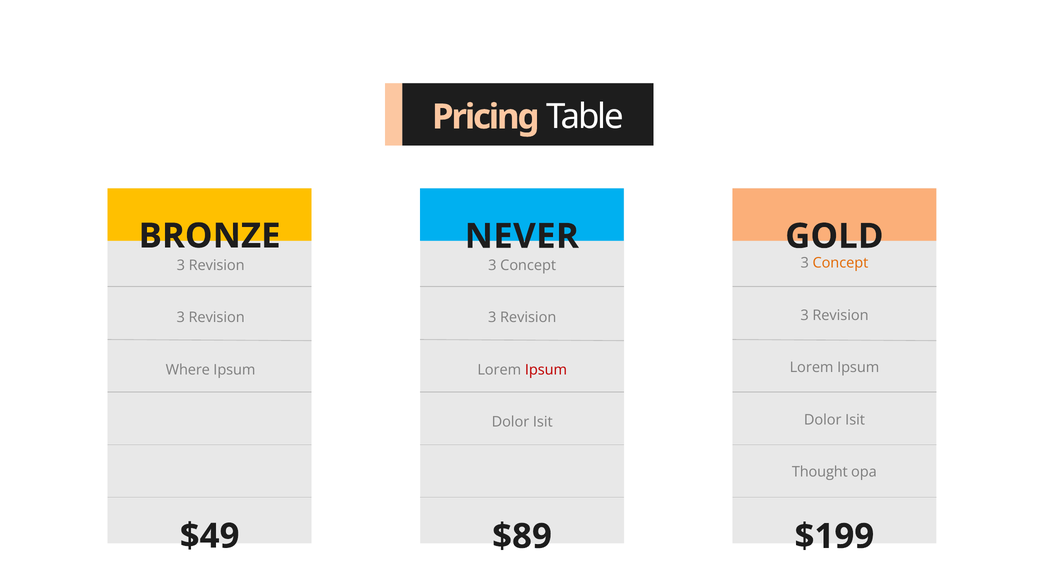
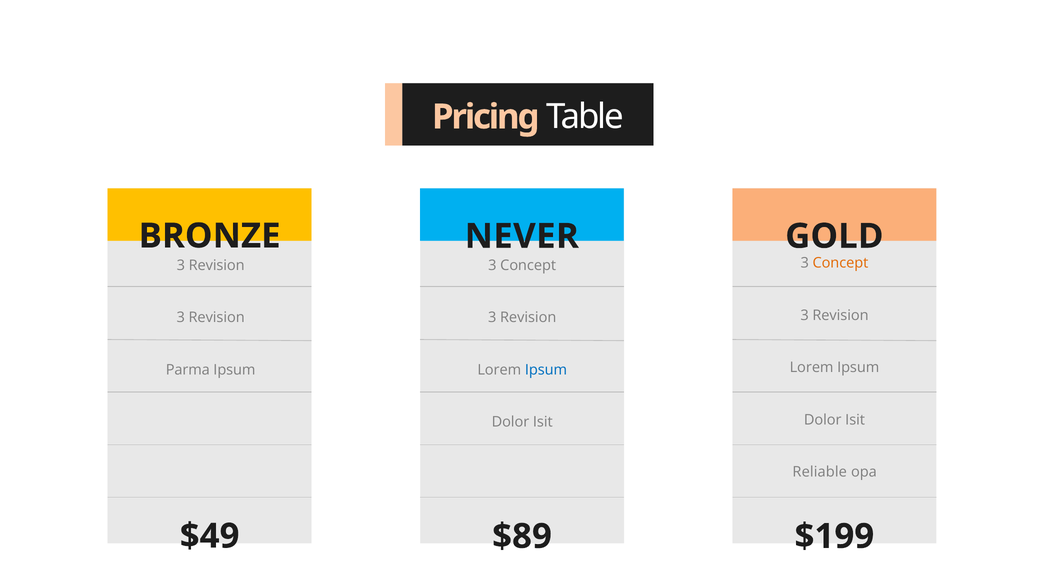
Where: Where -> Parma
Ipsum at (546, 370) colour: red -> blue
Thought: Thought -> Reliable
